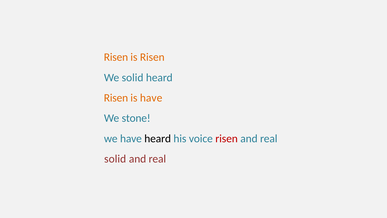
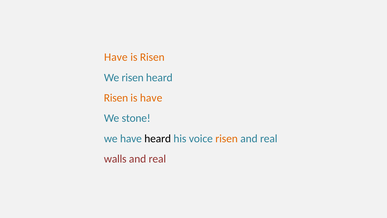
Risen at (116, 57): Risen -> Have
We solid: solid -> risen
risen at (227, 138) colour: red -> orange
solid at (115, 159): solid -> walls
